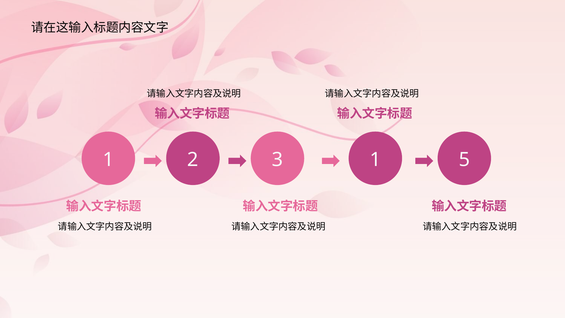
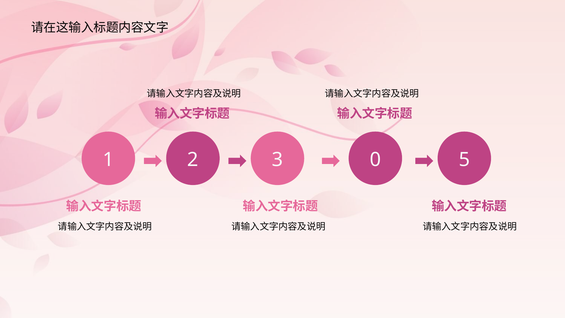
3 1: 1 -> 0
